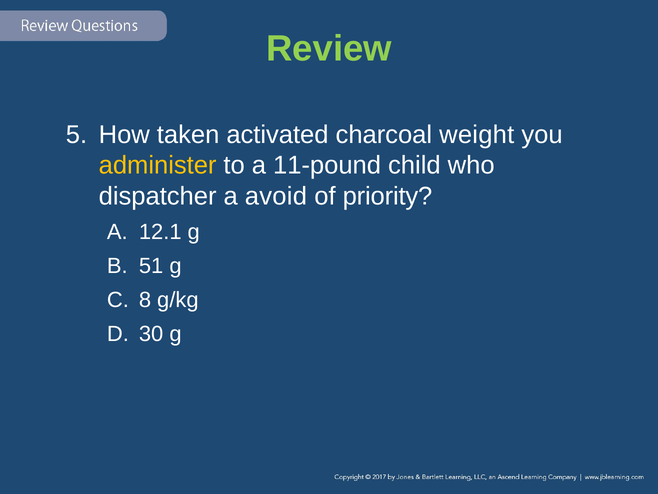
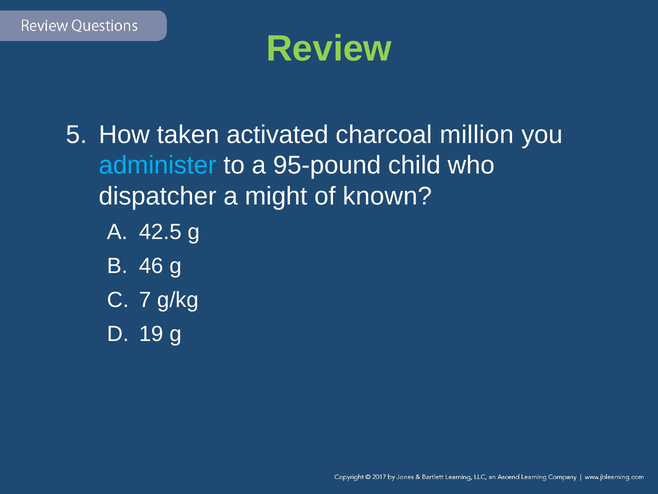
weight: weight -> million
administer colour: yellow -> light blue
11-pound: 11-pound -> 95-pound
avoid: avoid -> might
priority: priority -> known
12.1: 12.1 -> 42.5
51: 51 -> 46
8: 8 -> 7
30: 30 -> 19
